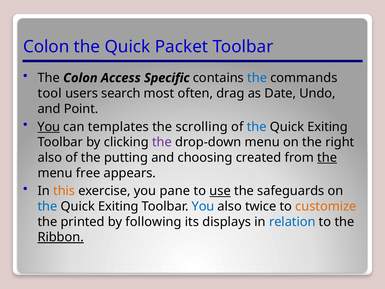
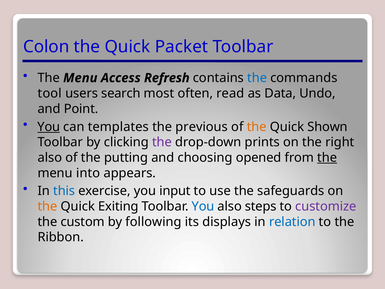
Colon at (80, 78): Colon -> Menu
Specific: Specific -> Refresh
drag: drag -> read
Date: Date -> Data
scrolling: scrolling -> previous
the at (257, 127) colour: blue -> orange
Exiting at (328, 127): Exiting -> Shown
drop-down menu: menu -> prints
created: created -> opened
free: free -> into
this colour: orange -> blue
pane: pane -> input
use underline: present -> none
the at (47, 206) colour: blue -> orange
twice: twice -> steps
customize colour: orange -> purple
printed: printed -> custom
Ribbon underline: present -> none
